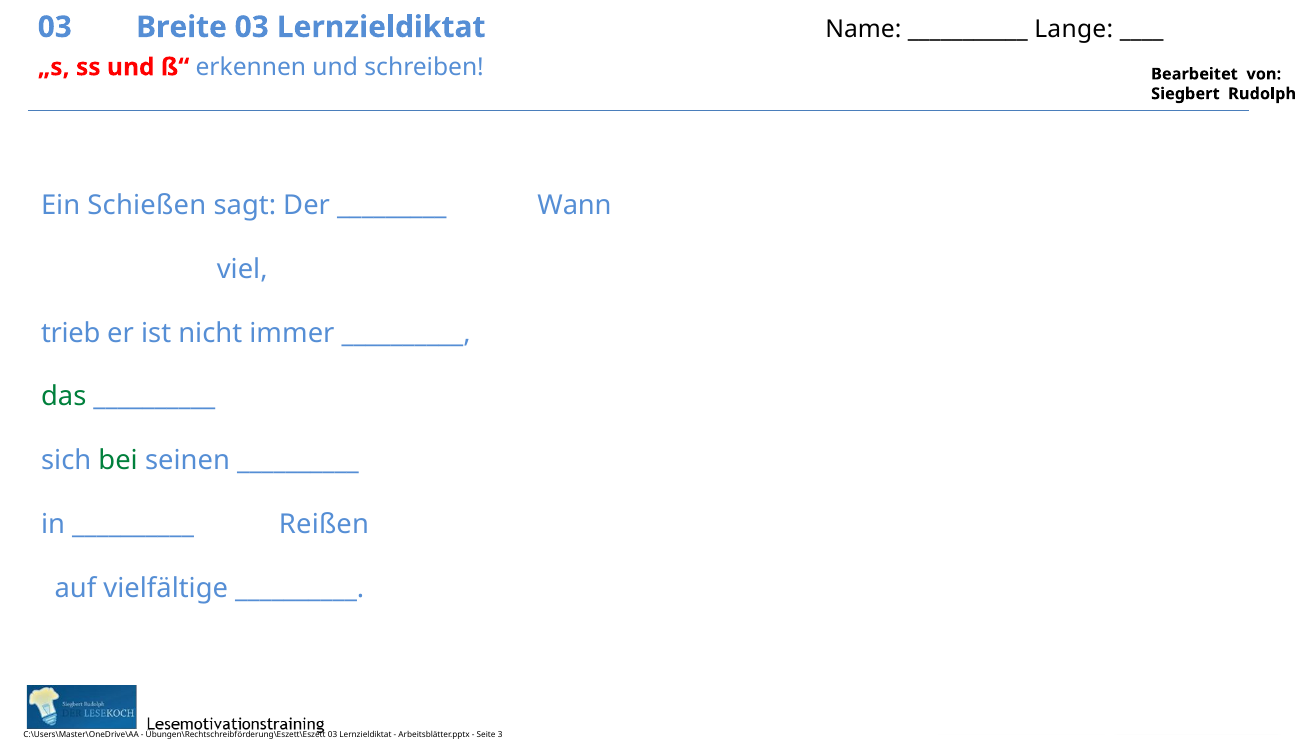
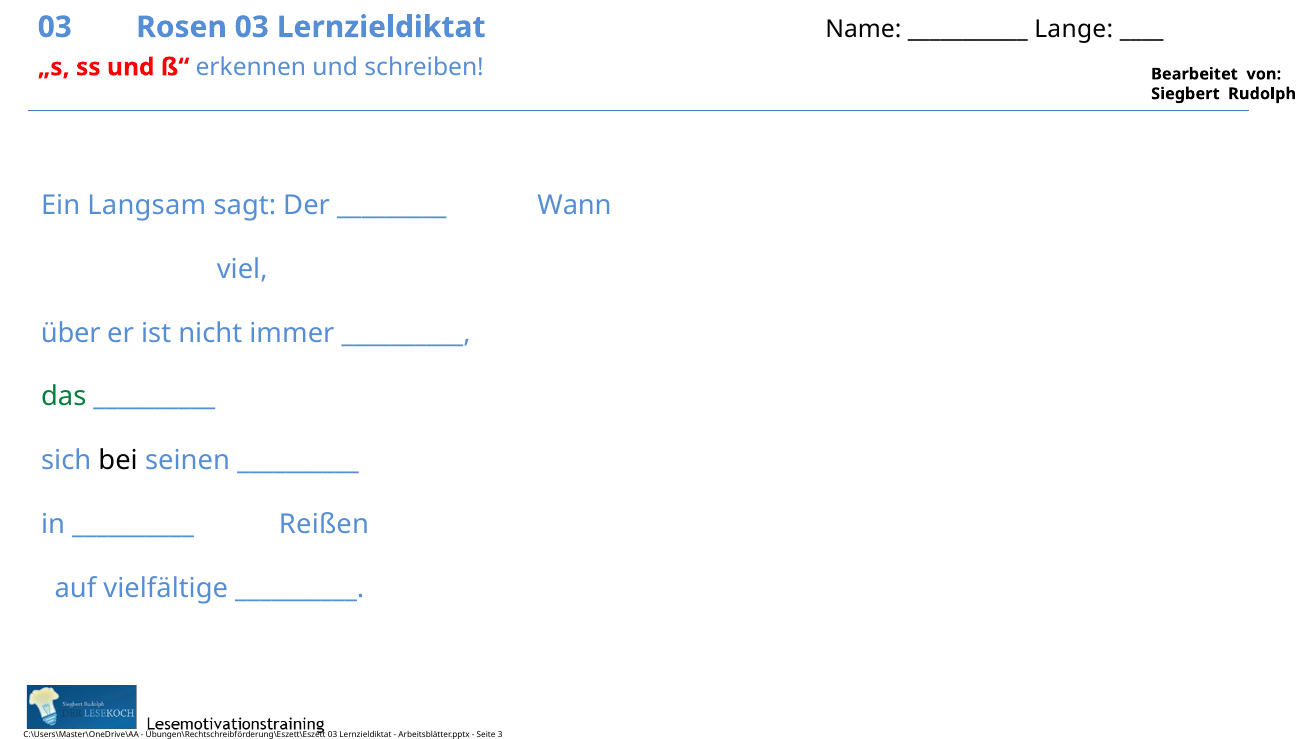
Breite: Breite -> Rosen
Schießen: Schießen -> Langsam
trieb: trieb -> über
bei colour: green -> black
